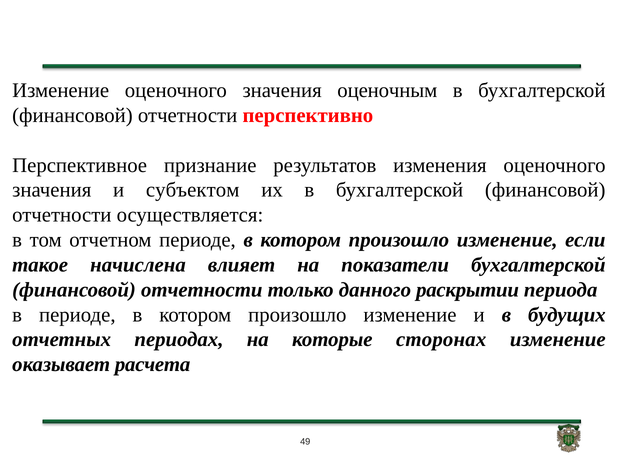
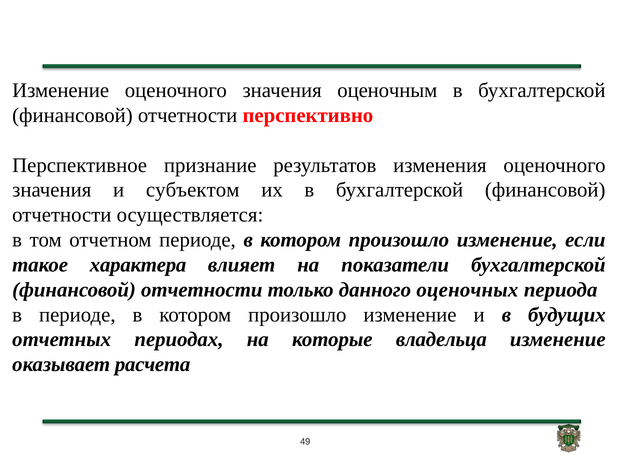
начислена: начислена -> характера
раскрытии: раскрытии -> оценочных
сторонах: сторонах -> владельца
